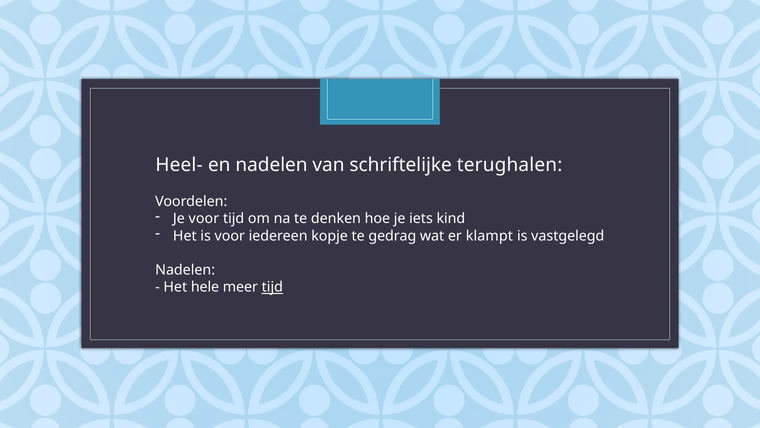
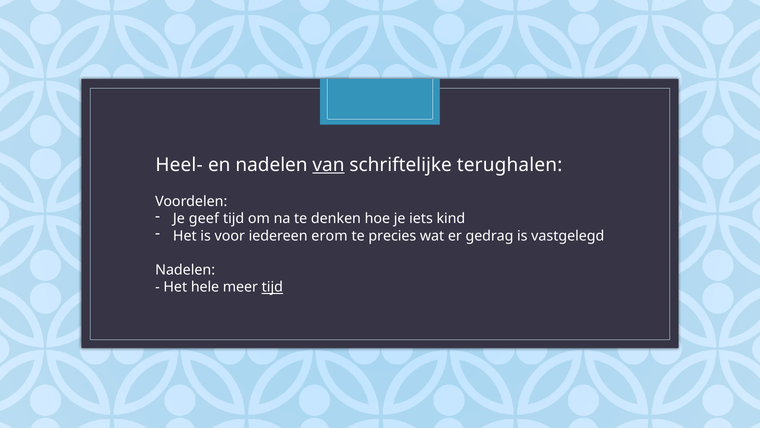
van underline: none -> present
Je voor: voor -> geef
kopje: kopje -> erom
gedrag: gedrag -> precies
klampt: klampt -> gedrag
